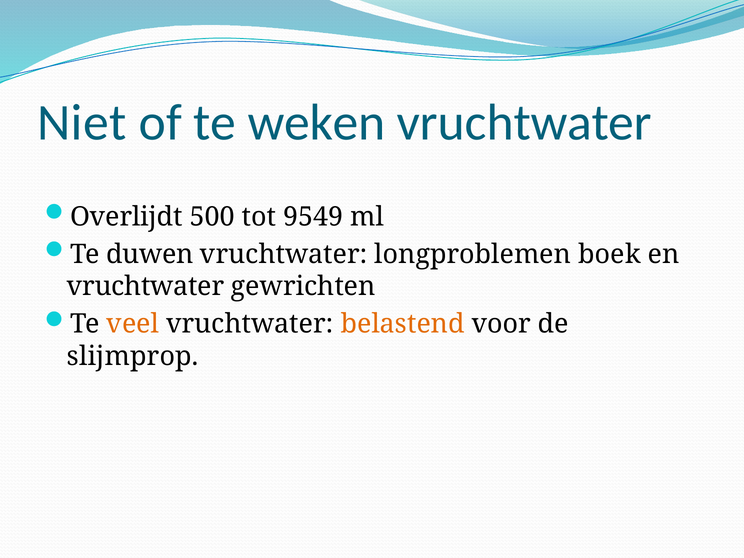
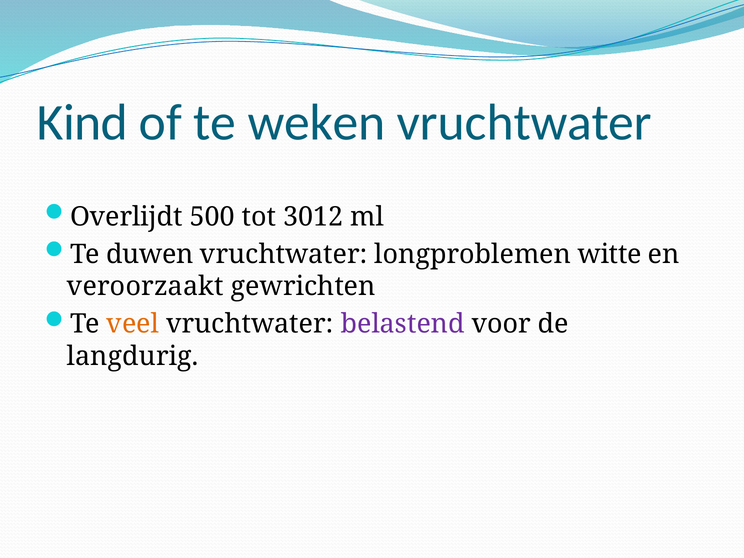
Niet: Niet -> Kind
9549: 9549 -> 3012
boek: boek -> witte
vruchtwater at (146, 287): vruchtwater -> veroorzaakt
belastend colour: orange -> purple
slijmprop: slijmprop -> langdurig
